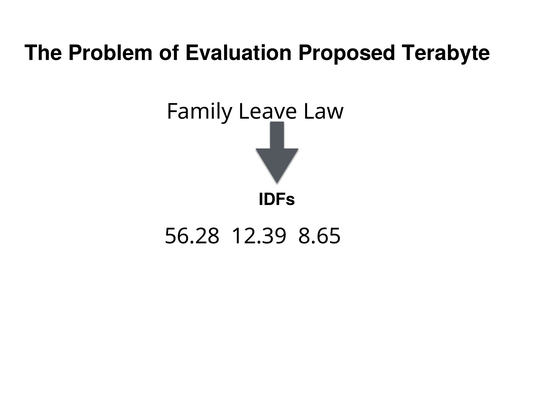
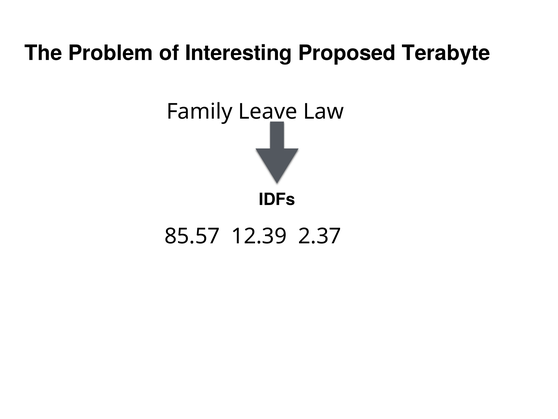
Evaluation: Evaluation -> Interesting
56.28: 56.28 -> 85.57
8.65: 8.65 -> 2.37
